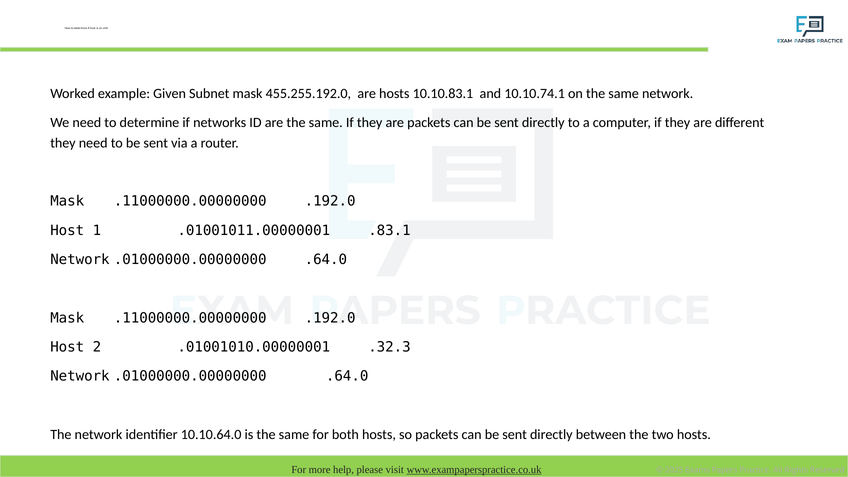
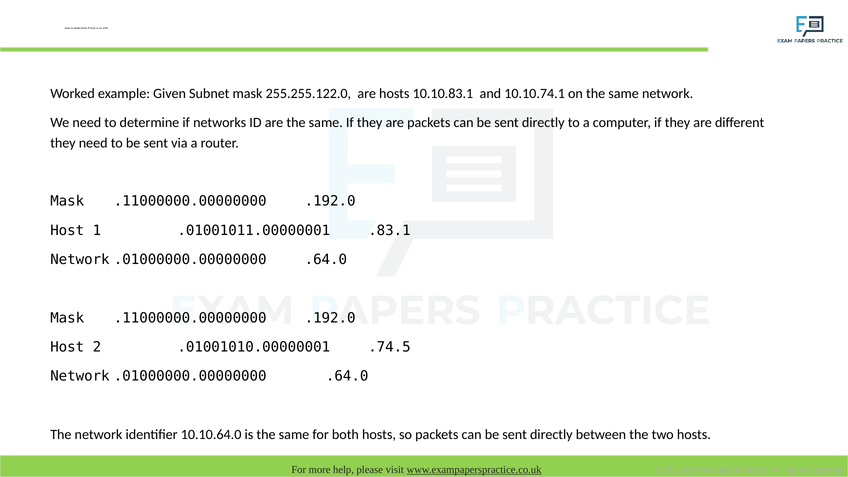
455.255.192.0: 455.255.192.0 -> 255.255.122.0
.32.3: .32.3 -> .74.5
